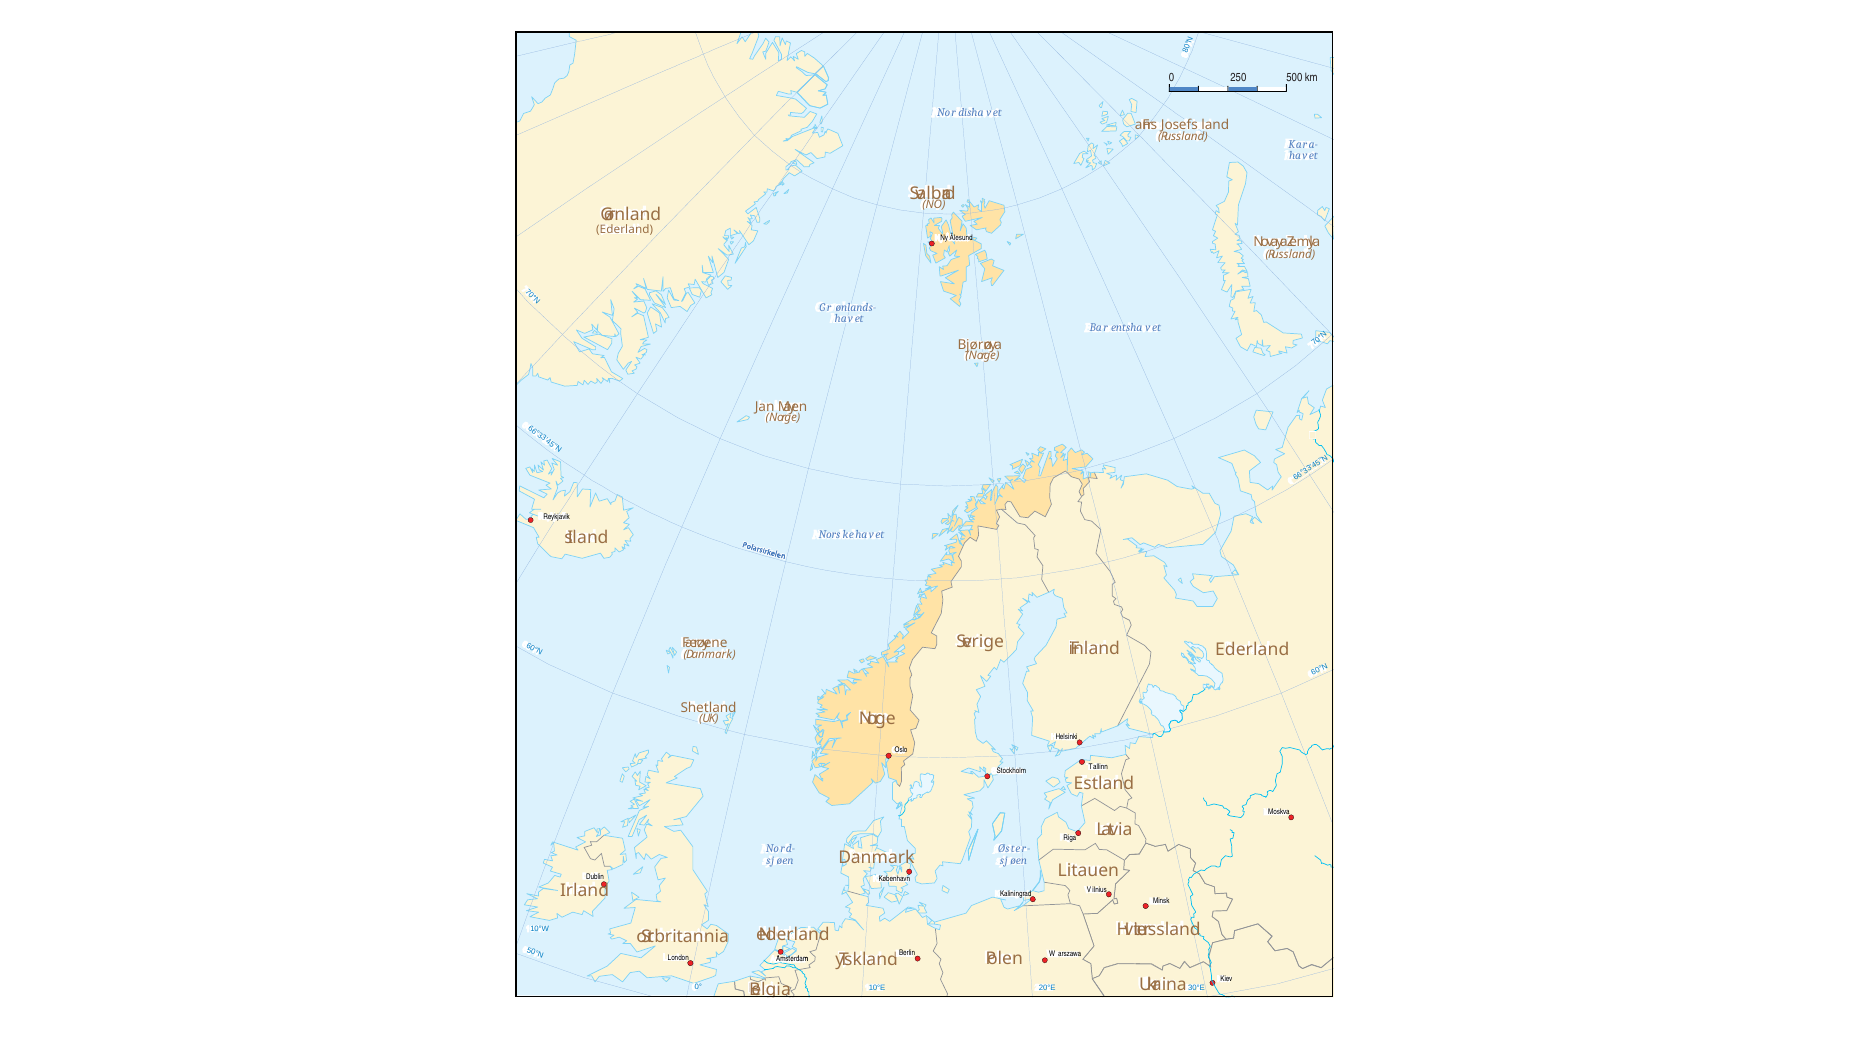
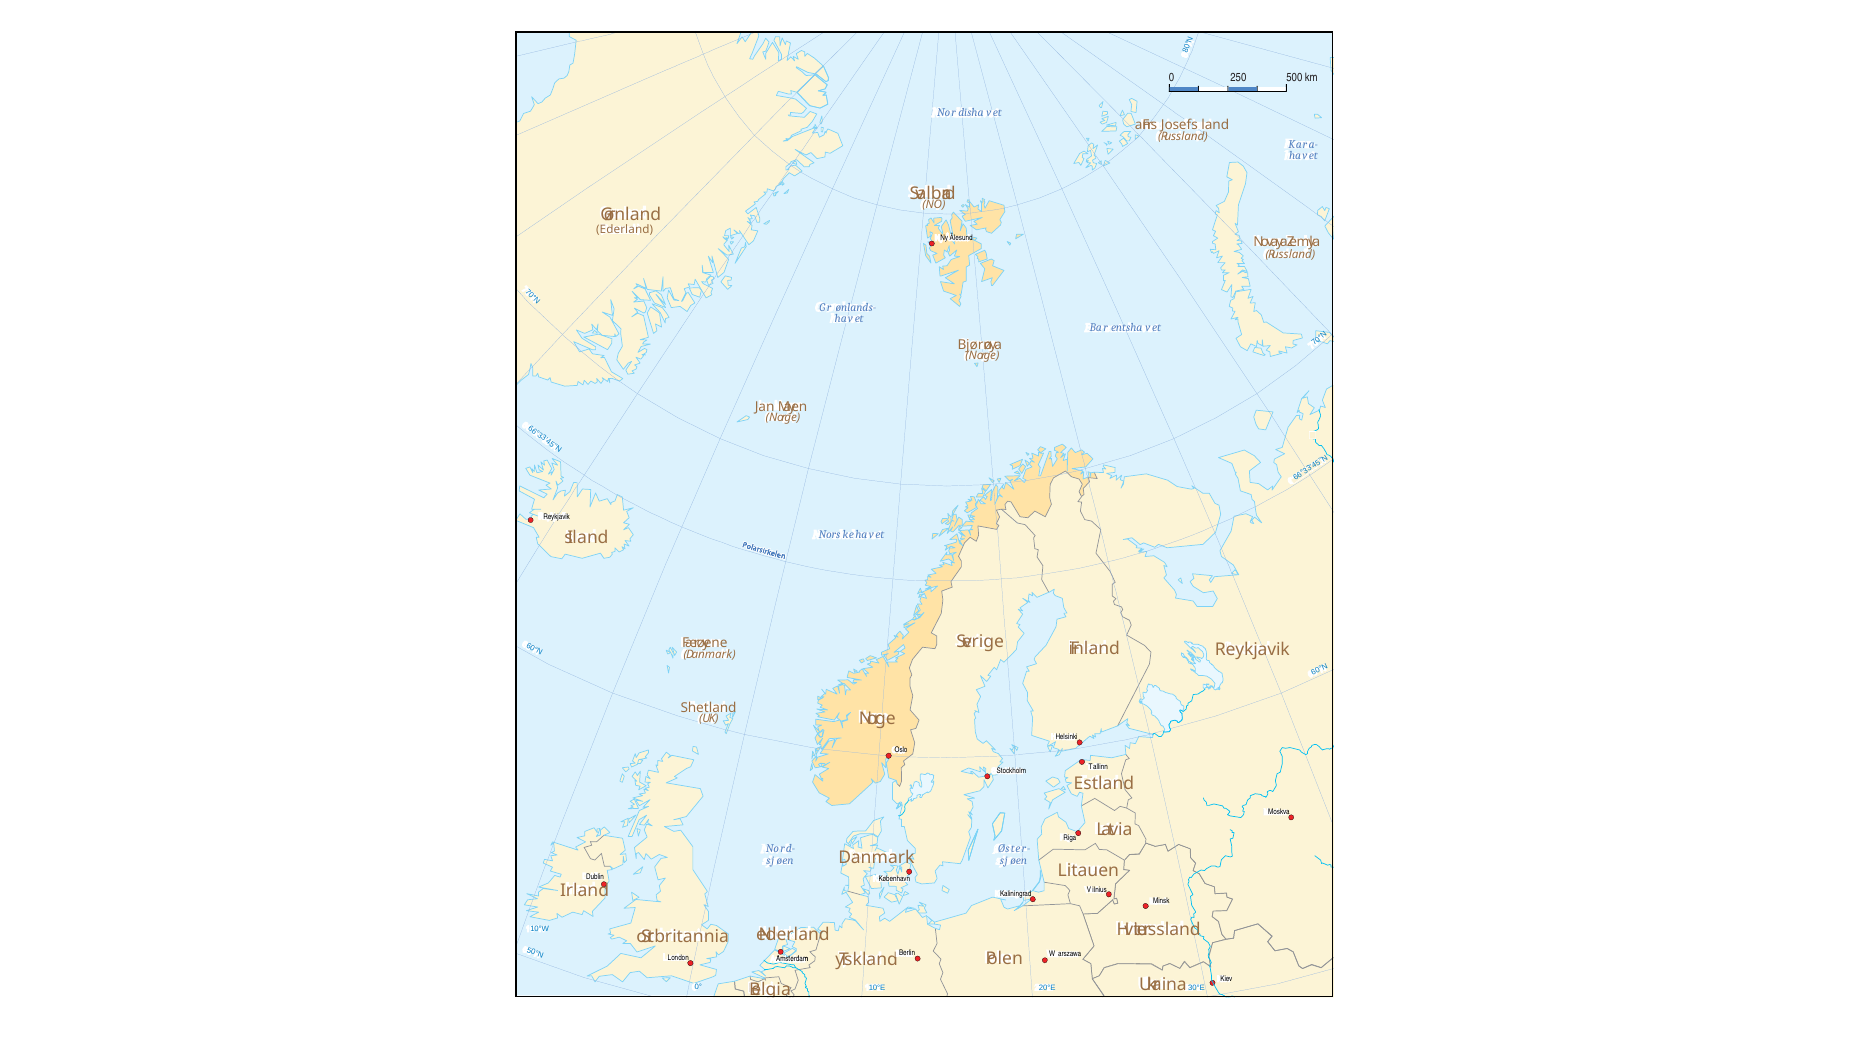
Ederland at (1252, 650): Ederland -> Reykjavik
